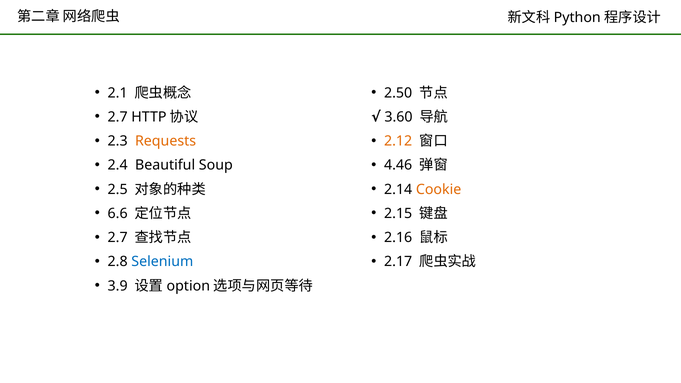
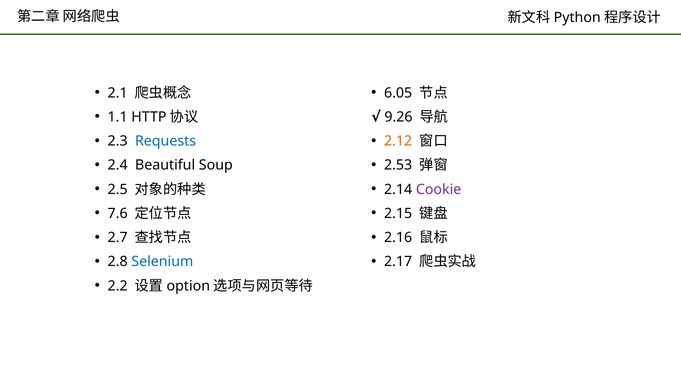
2.50: 2.50 -> 6.05
2.7 at (118, 117): 2.7 -> 1.1
3.60: 3.60 -> 9.26
Requests colour: orange -> blue
4.46: 4.46 -> 2.53
Cookie colour: orange -> purple
6.6: 6.6 -> 7.6
3.9: 3.9 -> 2.2
